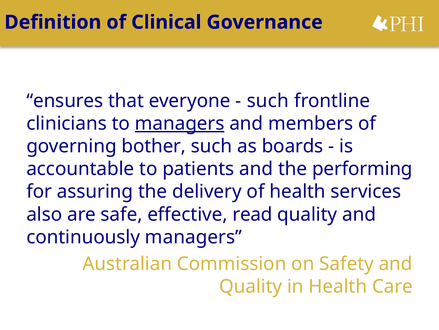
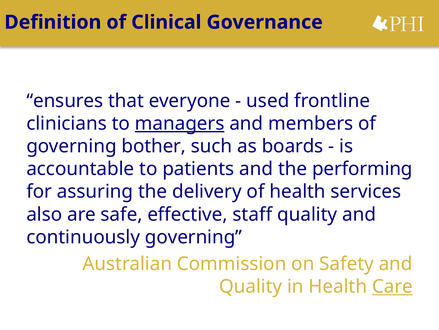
such at (268, 101): such -> used
read: read -> staff
continuously managers: managers -> governing
Care underline: none -> present
